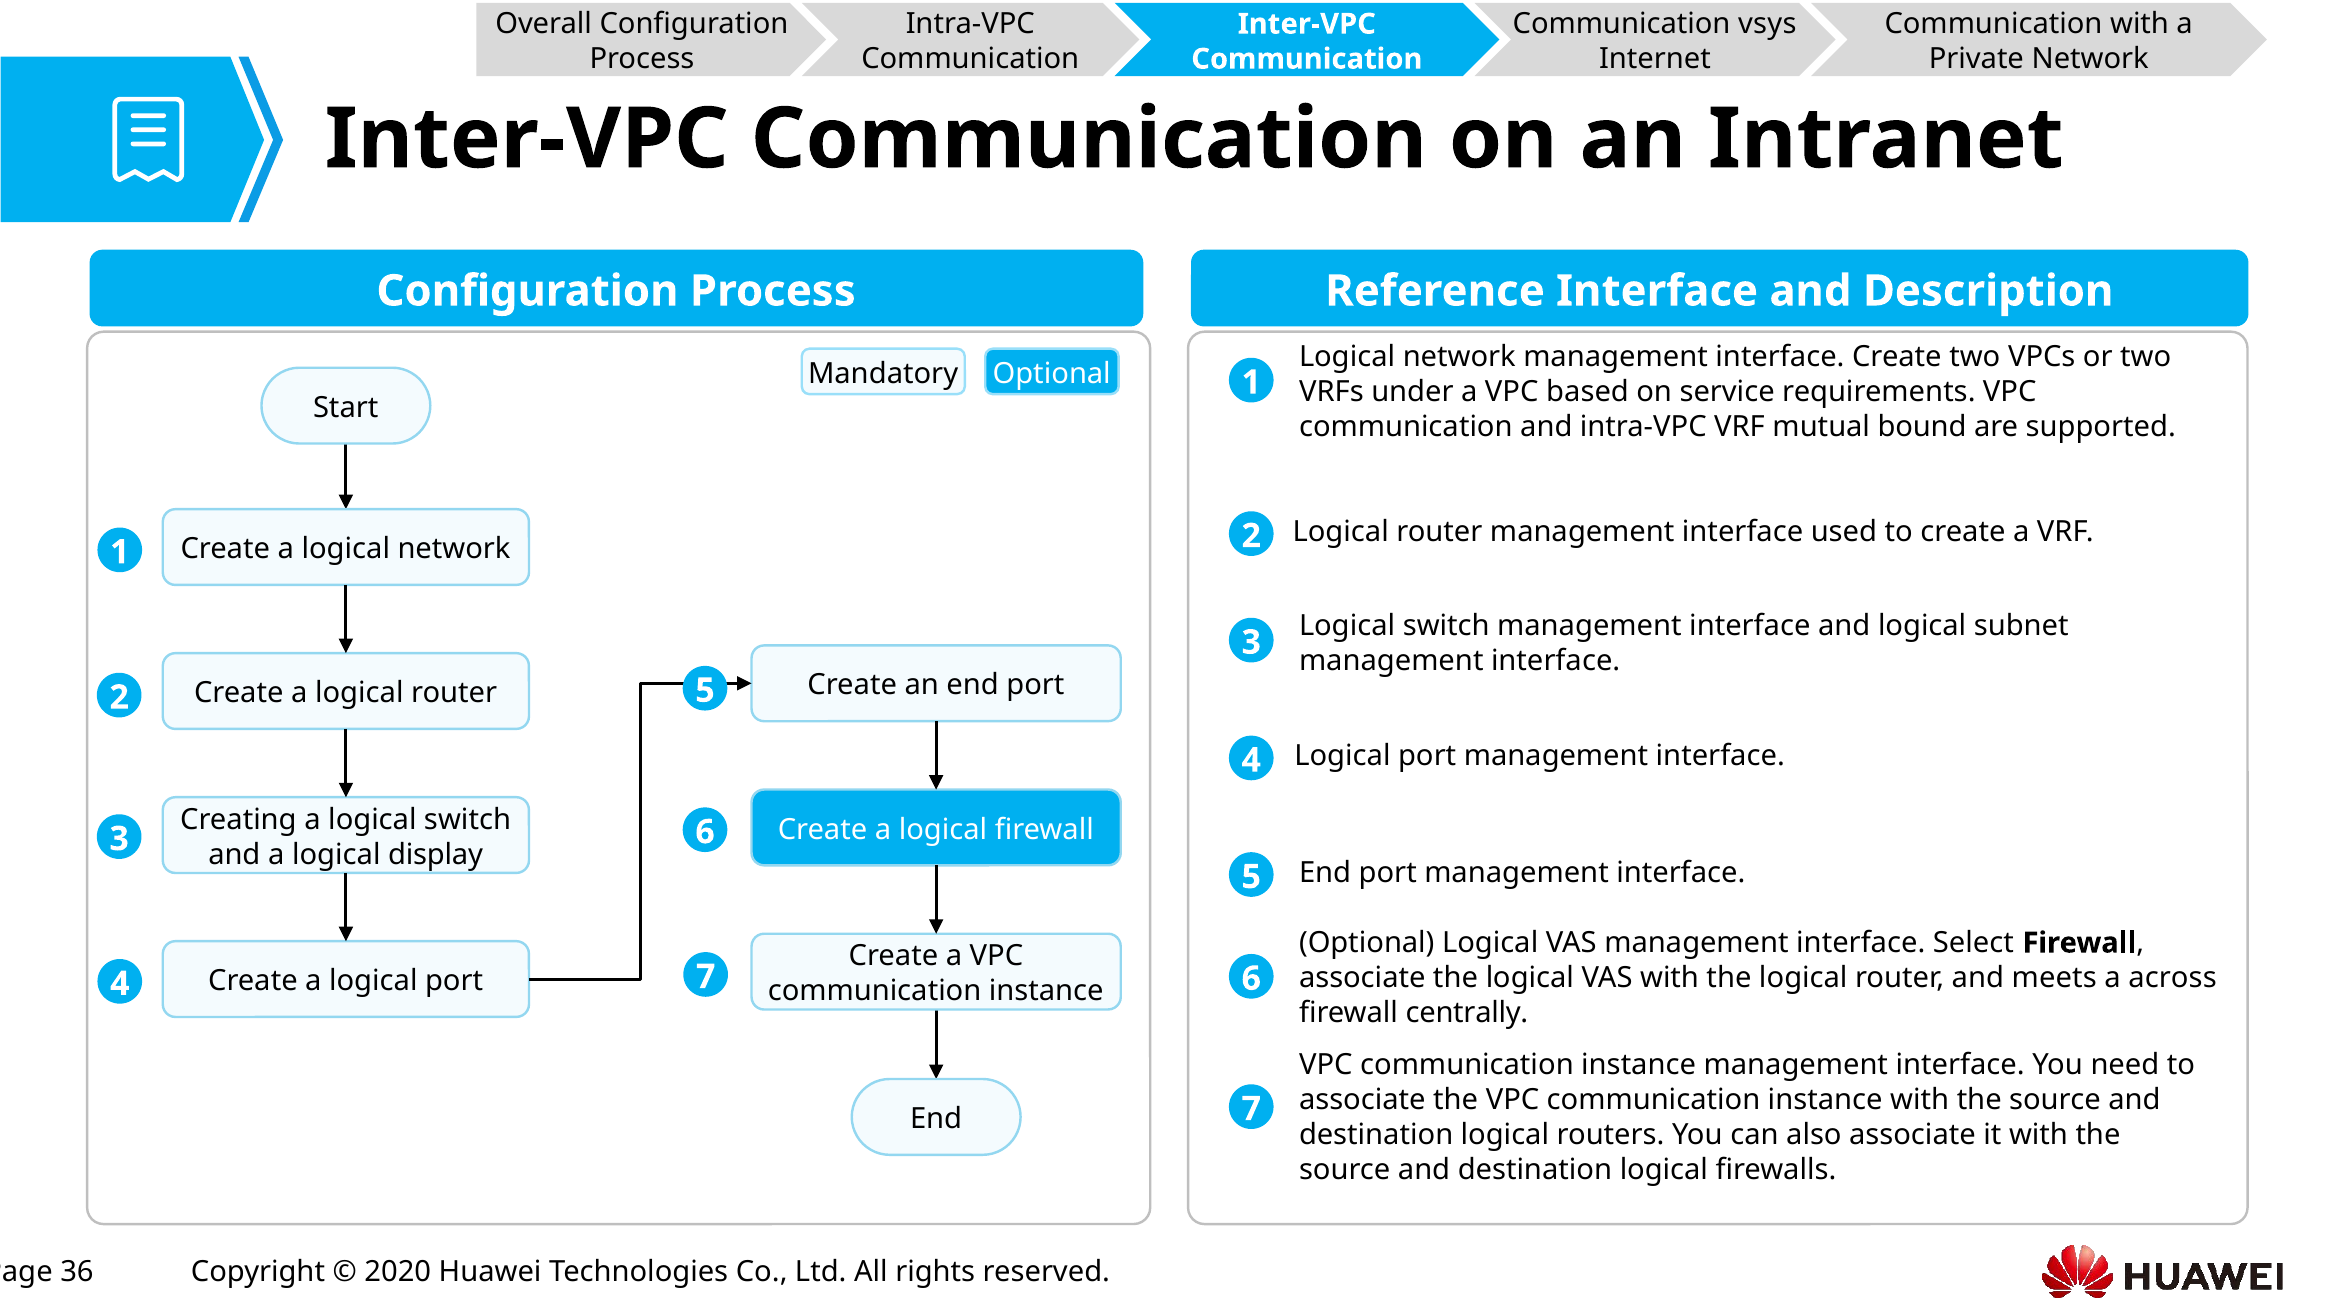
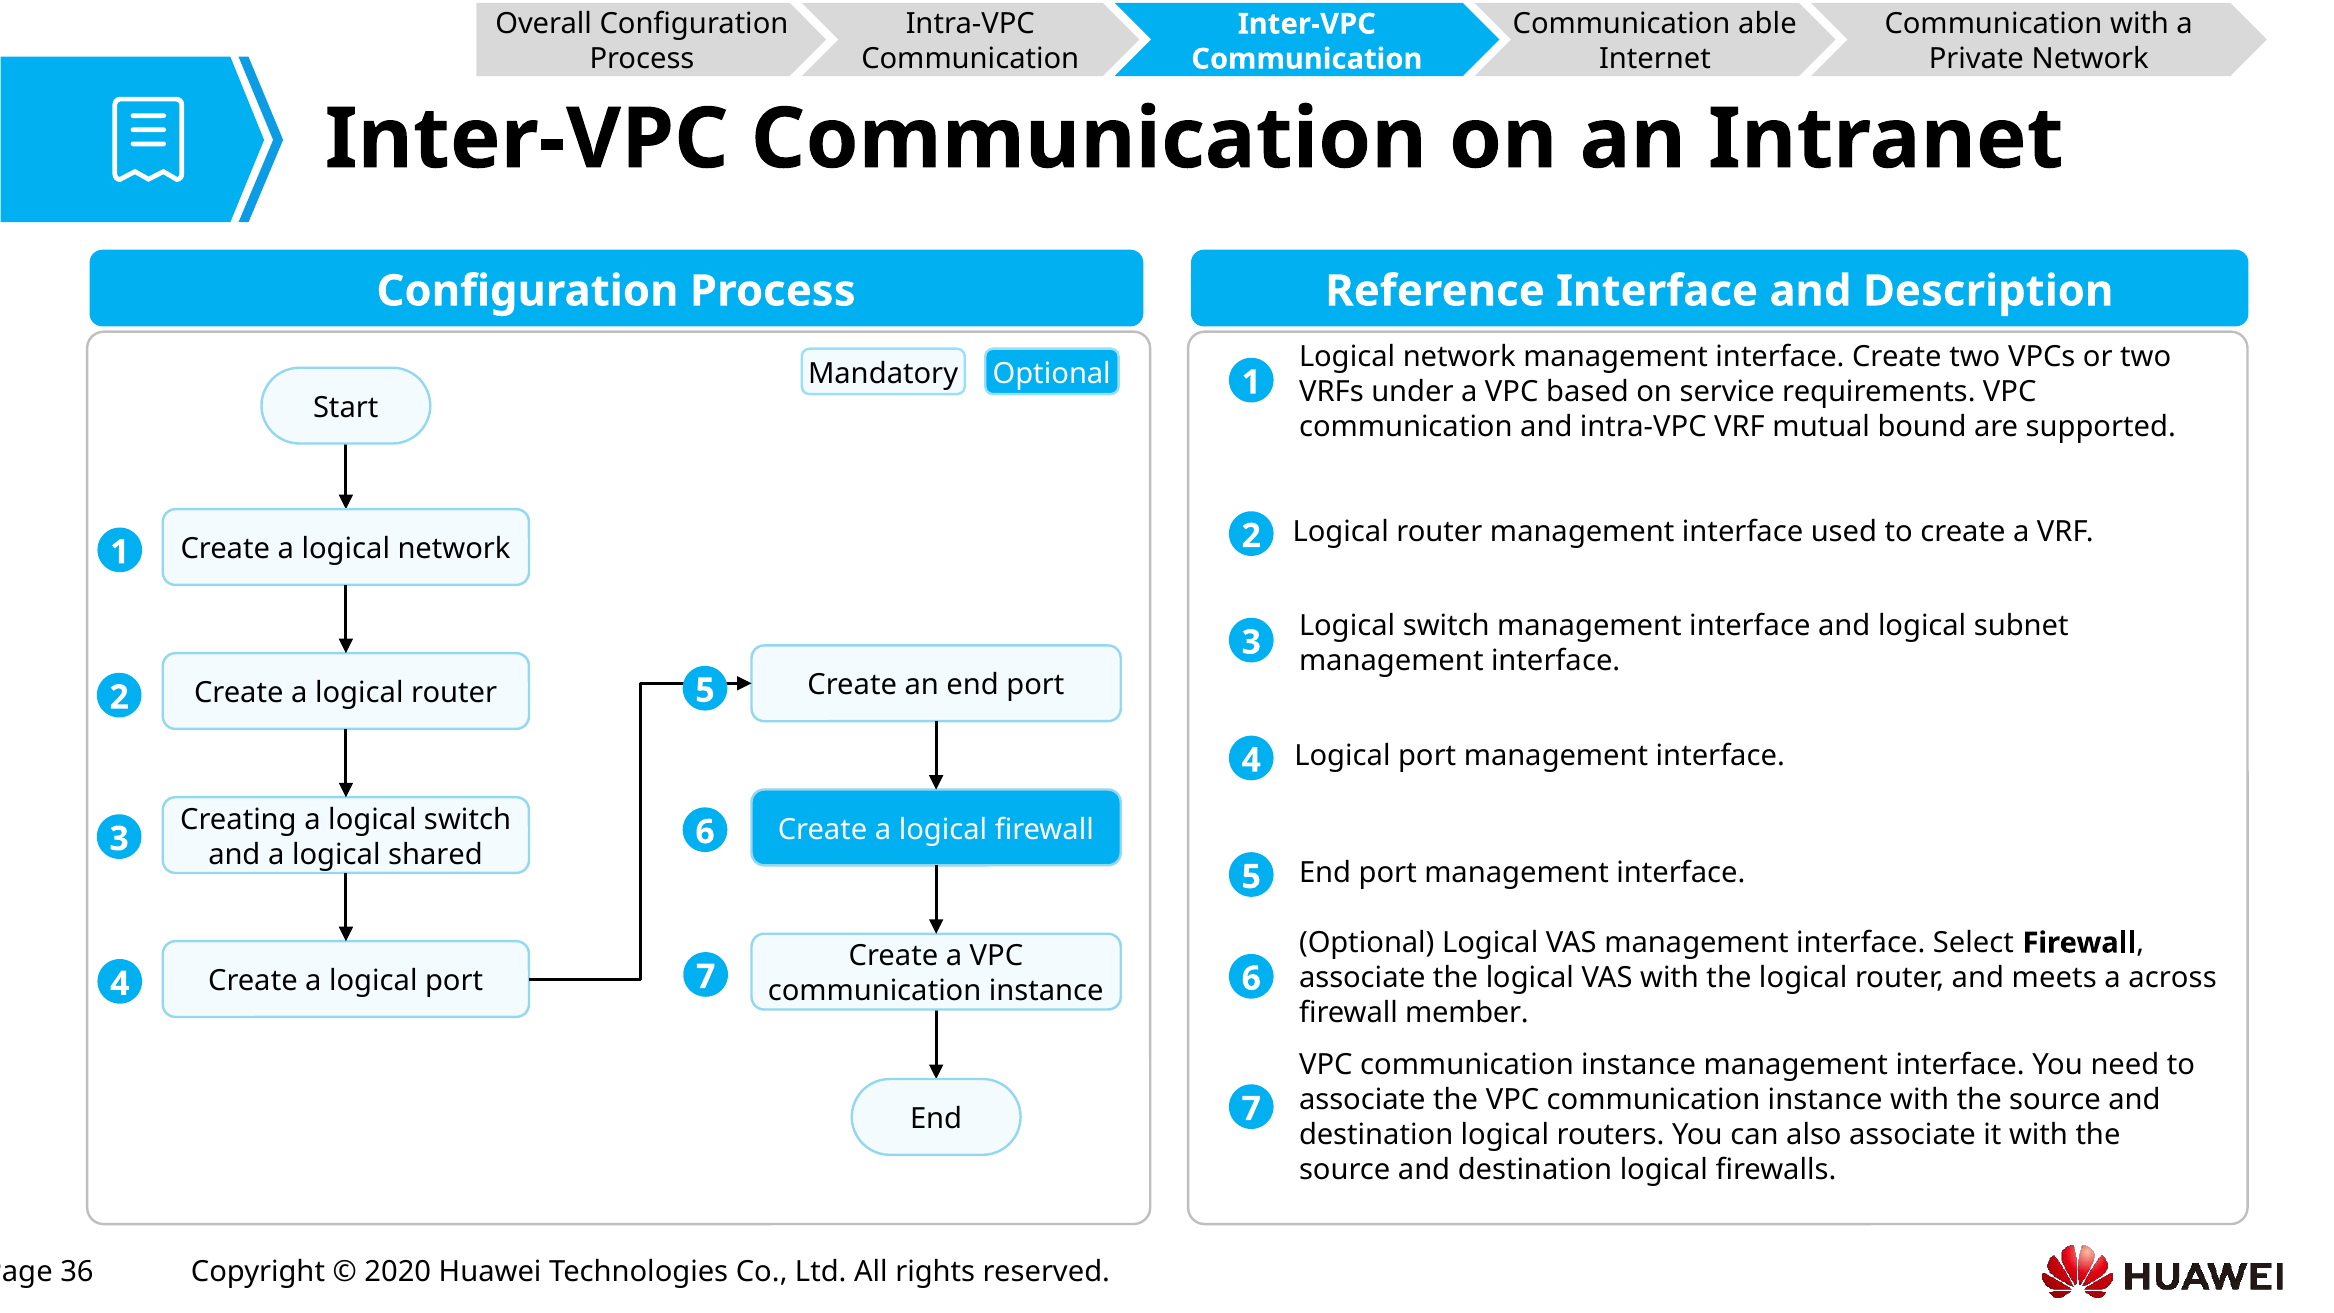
vsys: vsys -> able
display: display -> shared
centrally: centrally -> member
